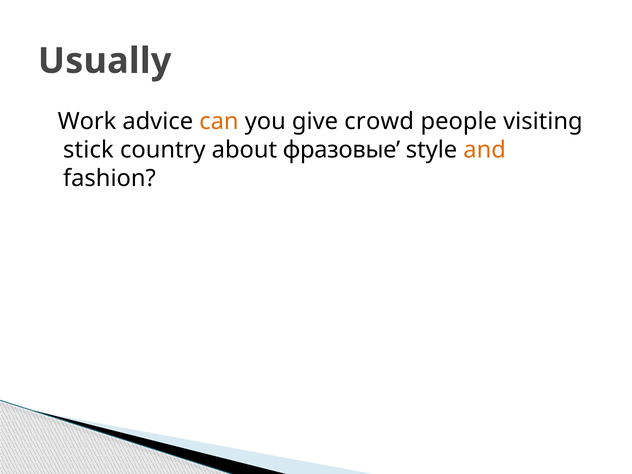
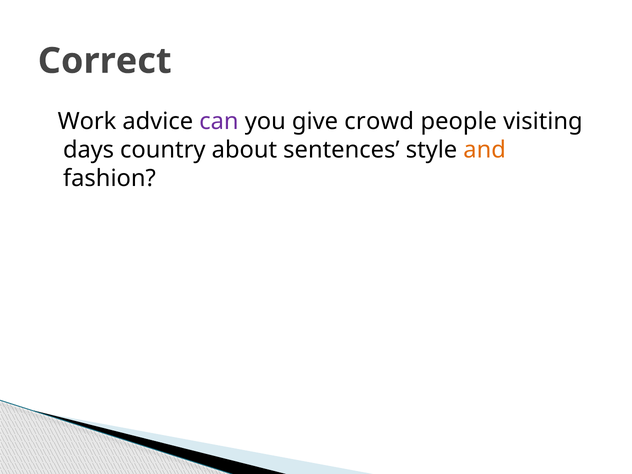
Usually: Usually -> Correct
can colour: orange -> purple
stick: stick -> days
фразовые: фразовые -> sentences
